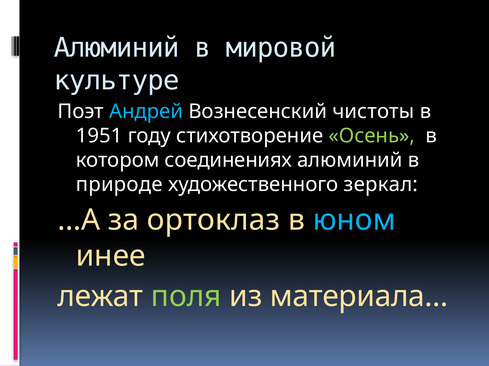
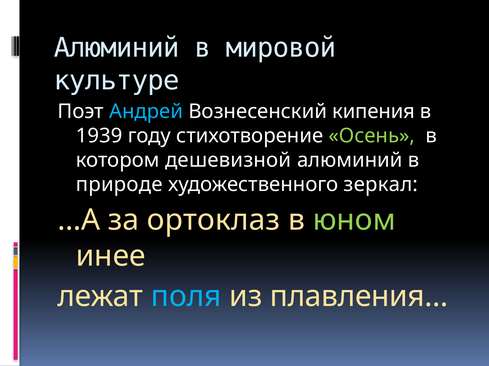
чистоты: чистоты -> кипения
1951: 1951 -> 1939
соединениях: соединениях -> дешевизной
юном colour: light blue -> light green
поля colour: light green -> light blue
материала…: материала… -> плавления…
